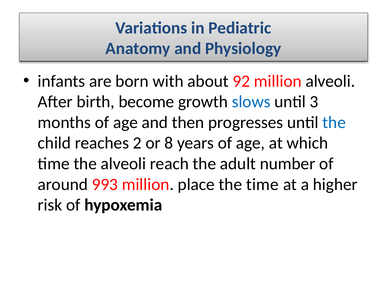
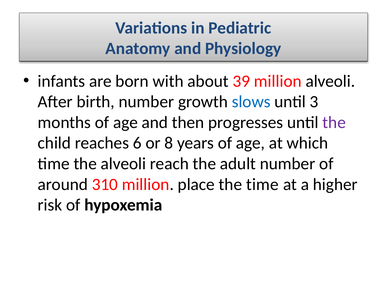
92: 92 -> 39
birth become: become -> number
the at (334, 123) colour: blue -> purple
2: 2 -> 6
993: 993 -> 310
